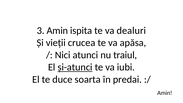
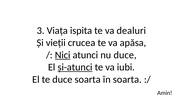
3 Amin: Amin -> Viața
Nici underline: none -> present
nu traiul: traiul -> duce
în predai: predai -> soarta
